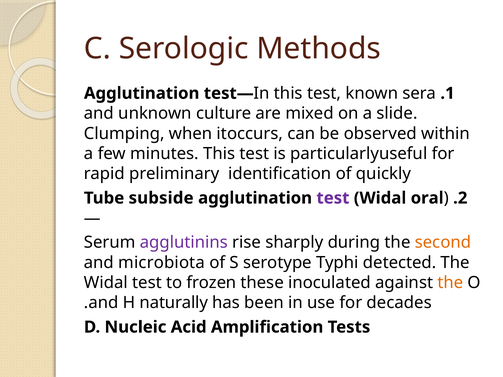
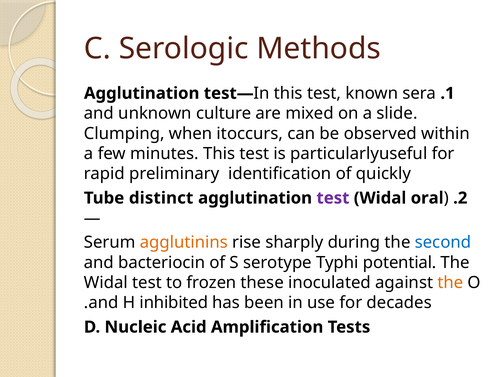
subside: subside -> distinct
agglutinins colour: purple -> orange
second colour: orange -> blue
microbiota: microbiota -> bacteriocin
detected: detected -> potential
naturally: naturally -> inhibited
